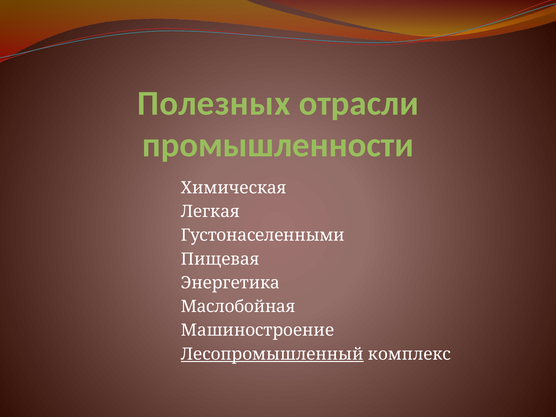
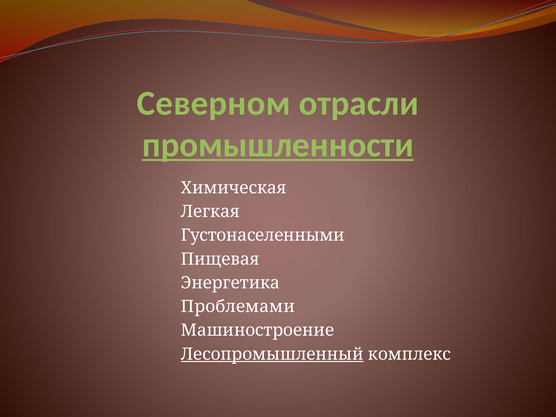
Полезных: Полезных -> Северном
промышленности underline: none -> present
Маслобойная: Маслобойная -> Проблемами
